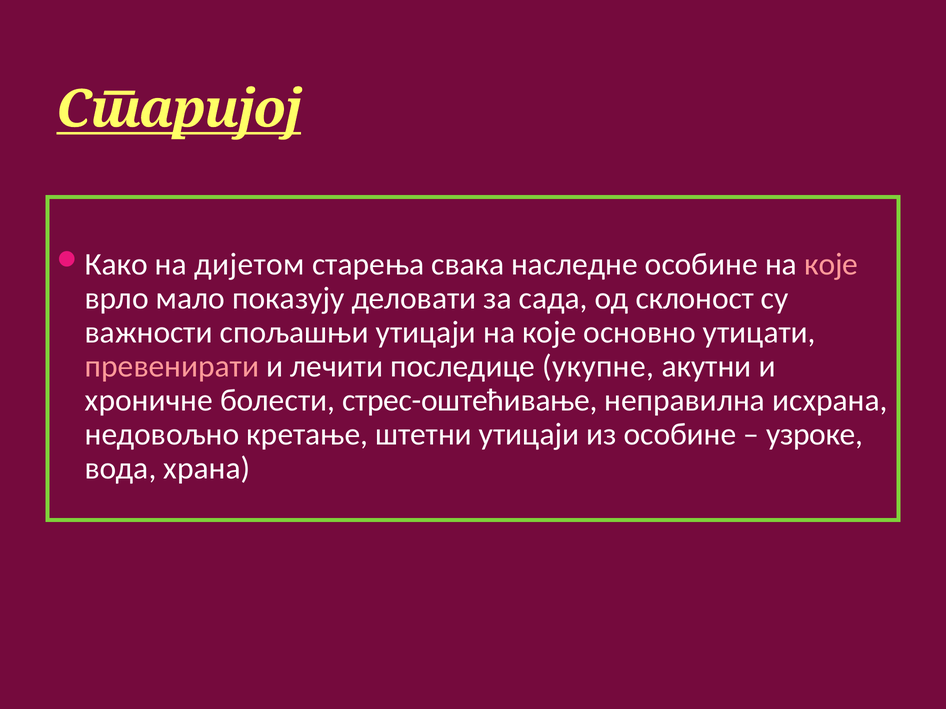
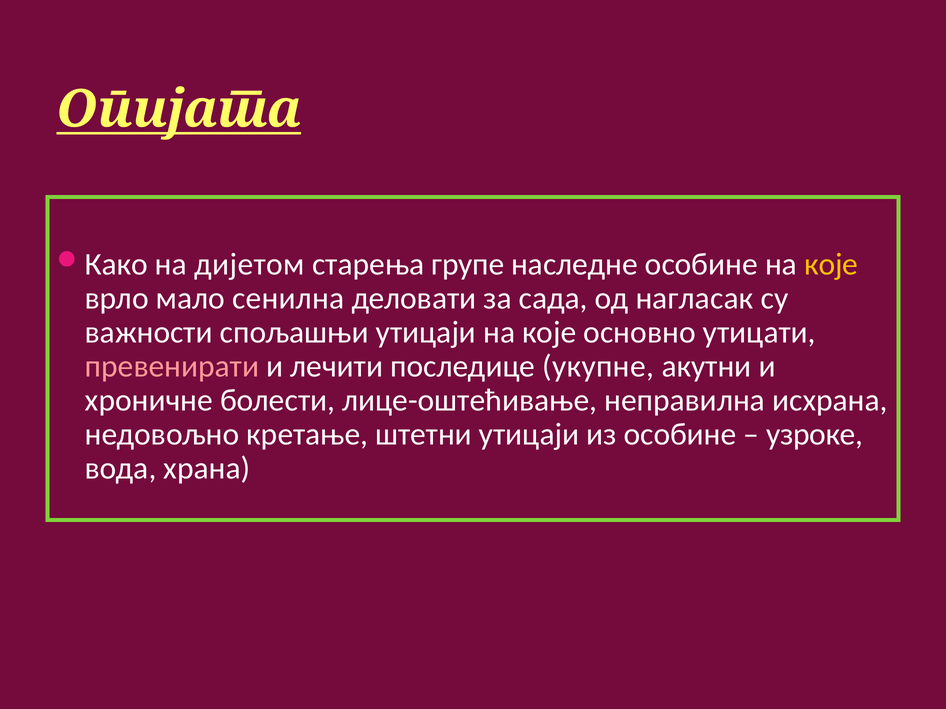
Старијој: Старијој -> Опијата
свака: свака -> групе
које at (831, 264) colour: pink -> yellow
показују: показују -> сенилна
склоност: склоност -> нагласак
стрес-оштећивање: стрес-оштећивање -> лице-оштећивање
